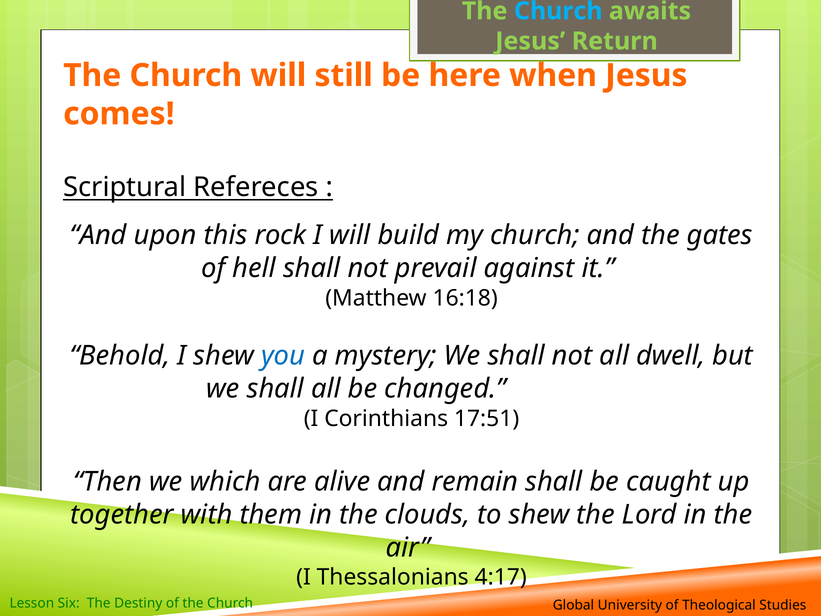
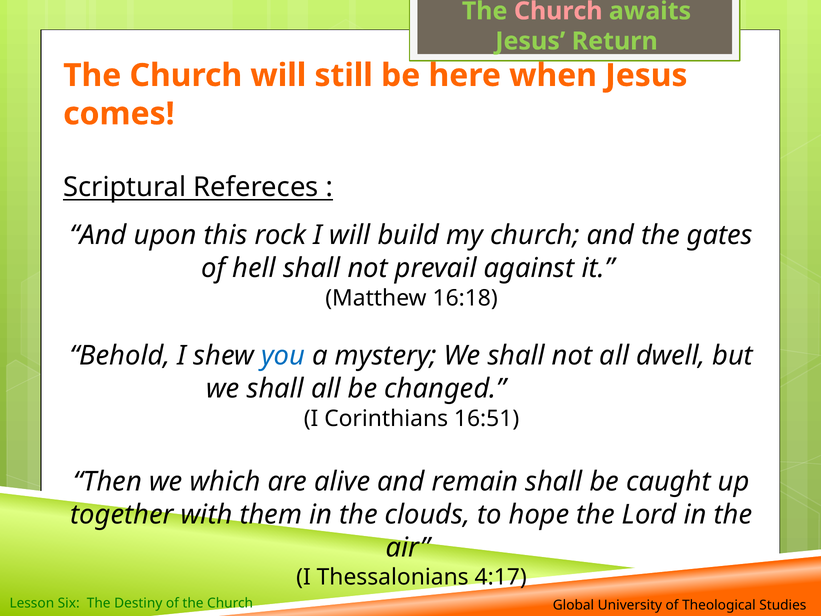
Church at (558, 11) colour: light blue -> pink
17:51: 17:51 -> 16:51
to shew: shew -> hope
